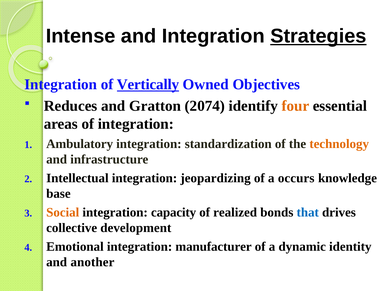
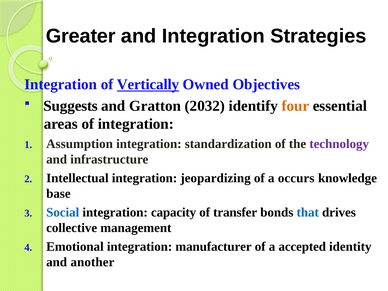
Intense: Intense -> Greater
Strategies underline: present -> none
Reduces: Reduces -> Suggests
2074: 2074 -> 2032
Ambulatory: Ambulatory -> Assumption
technology colour: orange -> purple
Social colour: orange -> blue
realized: realized -> transfer
development: development -> management
dynamic: dynamic -> accepted
